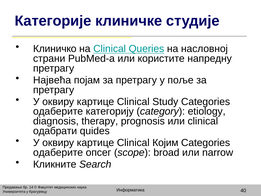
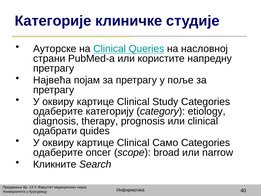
Клиничко: Клиничко -> Ауторске
Којим: Којим -> Само
